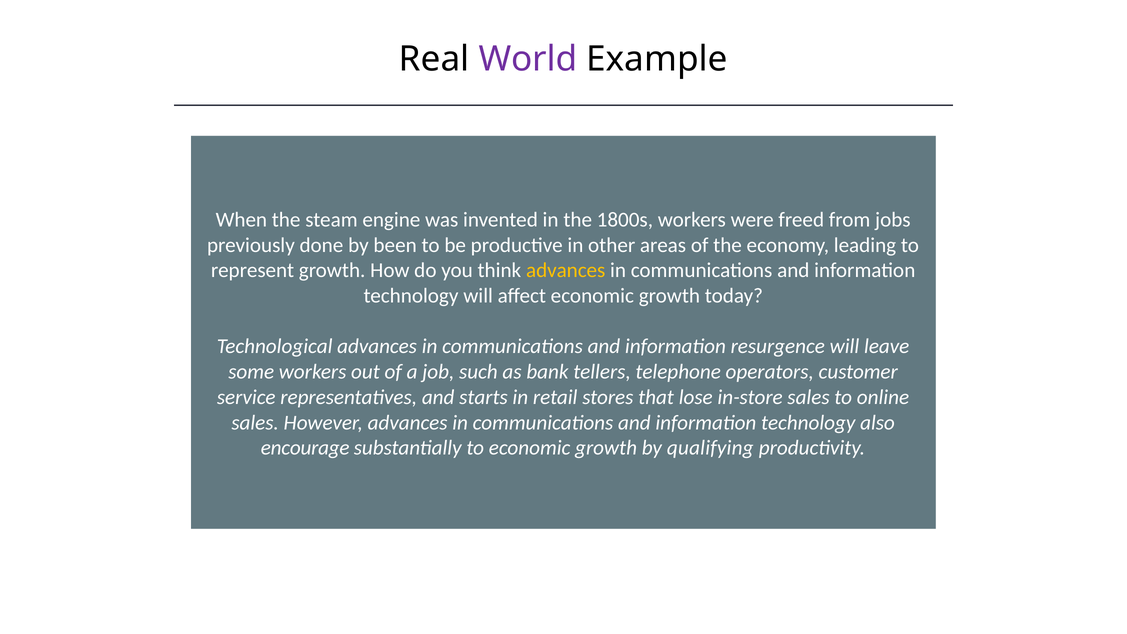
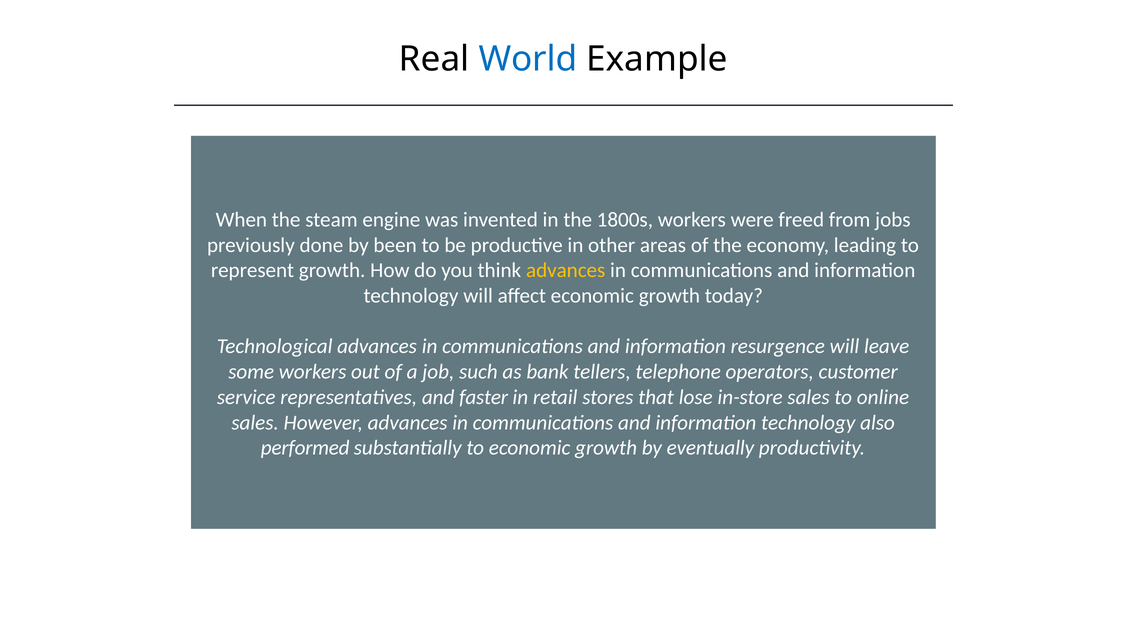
World colour: purple -> blue
starts: starts -> faster
encourage: encourage -> performed
qualifying: qualifying -> eventually
